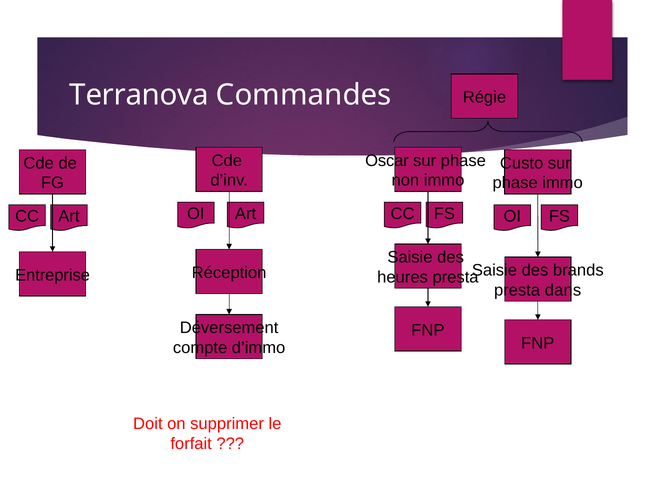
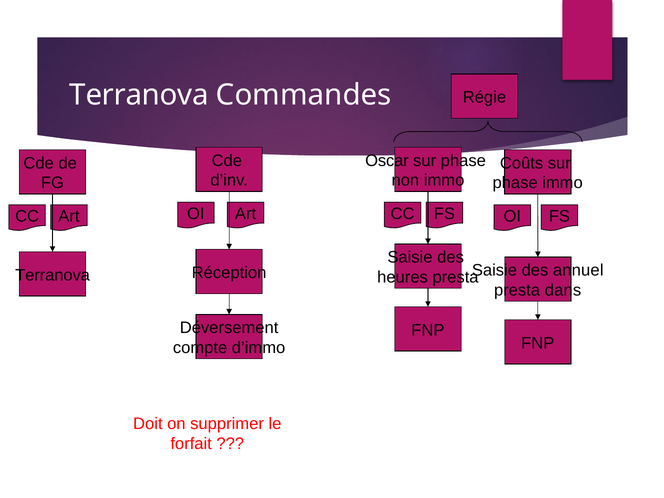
Custo: Custo -> Coûts
Entreprise at (53, 275): Entreprise -> Terranova
brands: brands -> annuel
